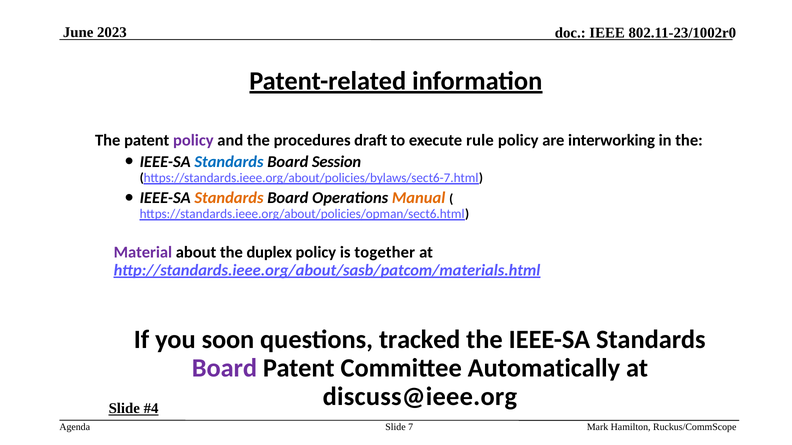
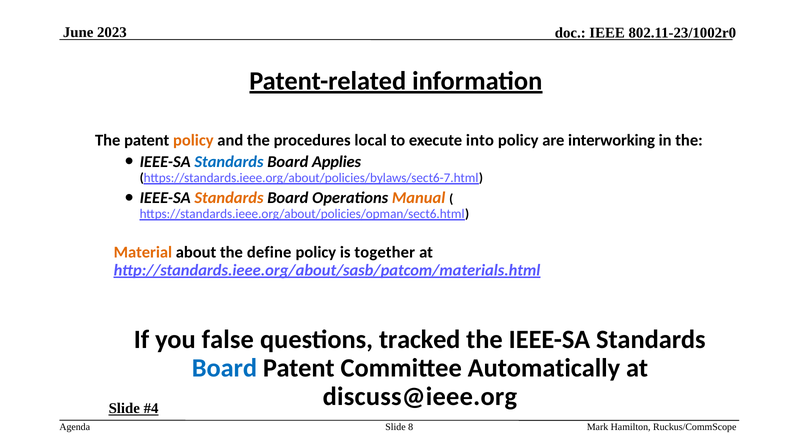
policy at (193, 141) colour: purple -> orange
draft: draft -> local
rule: rule -> into
Session: Session -> Applies
Material colour: purple -> orange
duplex: duplex -> define
soon: soon -> false
Board at (224, 369) colour: purple -> blue
7: 7 -> 8
